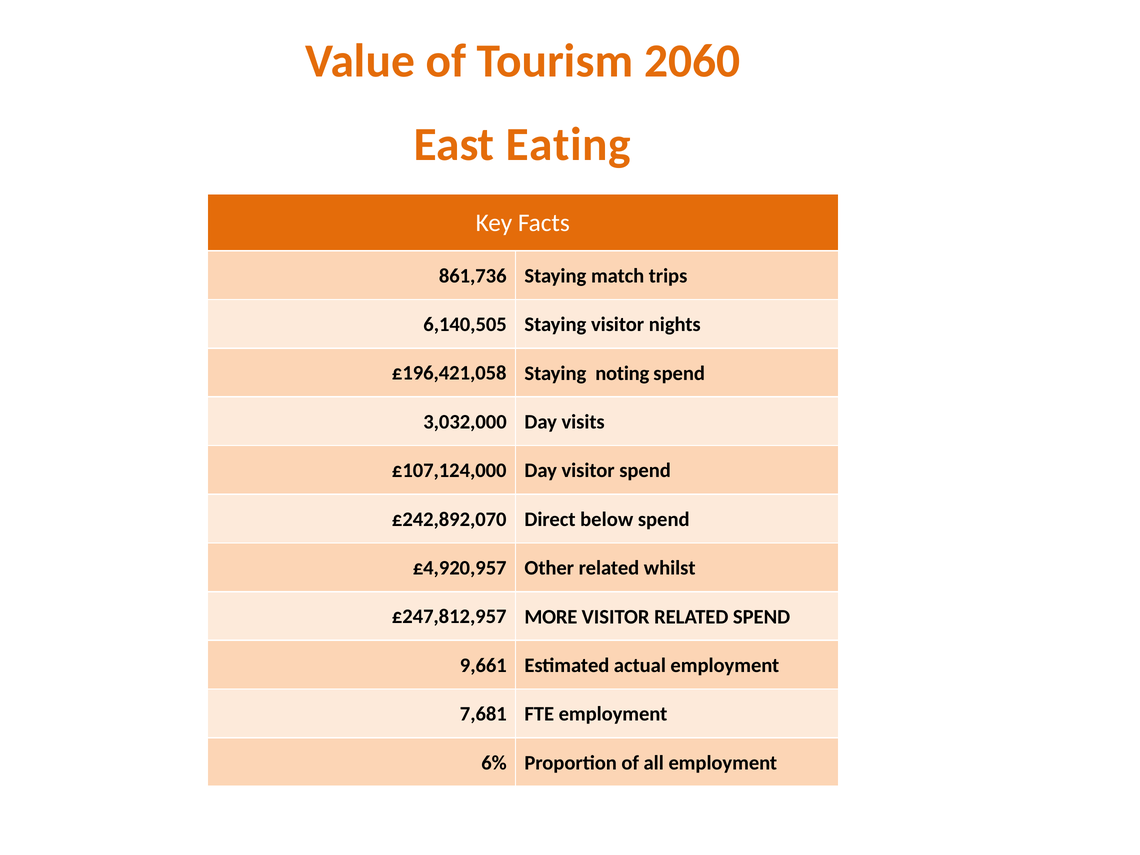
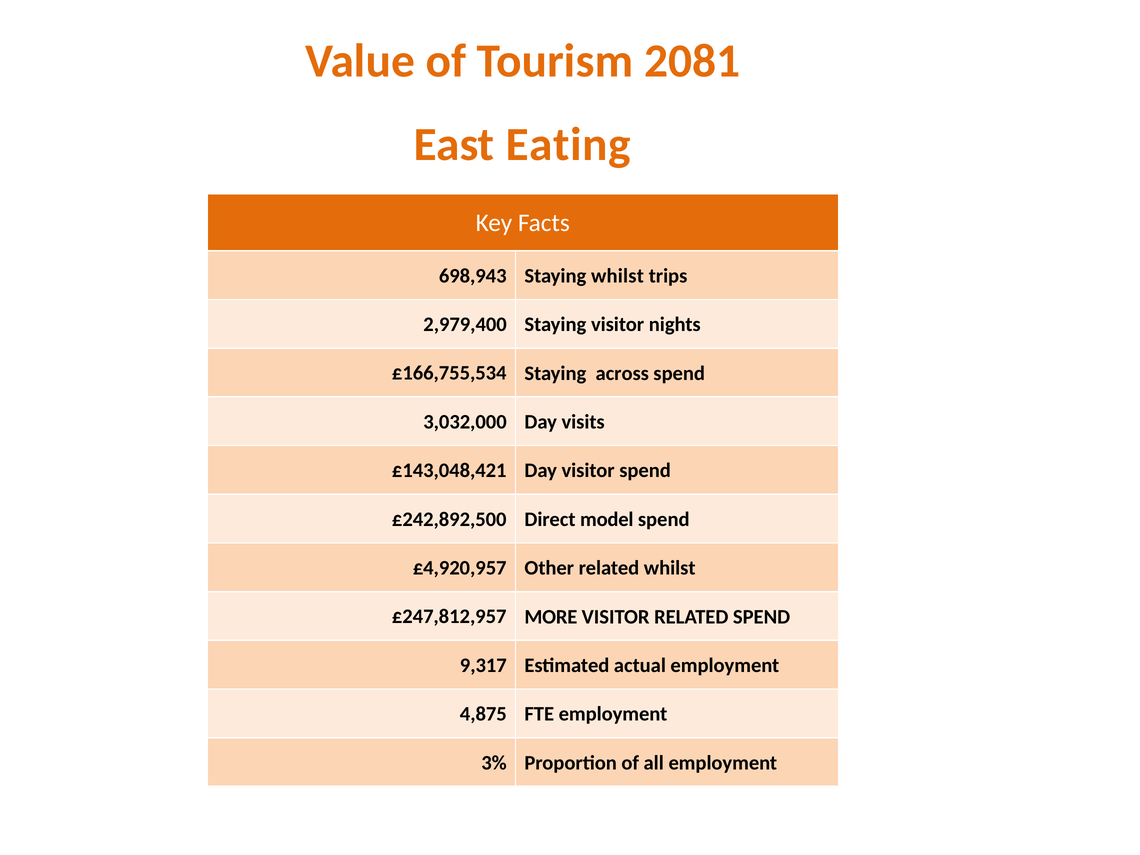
2060: 2060 -> 2081
861,736: 861,736 -> 698,943
Staying match: match -> whilst
6,140,505: 6,140,505 -> 2,979,400
£196,421,058: £196,421,058 -> £166,755,534
noting: noting -> across
£107,124,000: £107,124,000 -> £143,048,421
£242,892,070: £242,892,070 -> £242,892,500
below: below -> model
9,661: 9,661 -> 9,317
7,681: 7,681 -> 4,875
6%: 6% -> 3%
